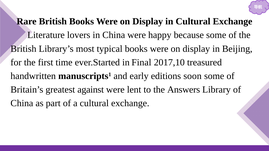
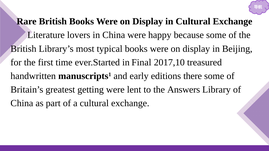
soon: soon -> there
against: against -> getting
